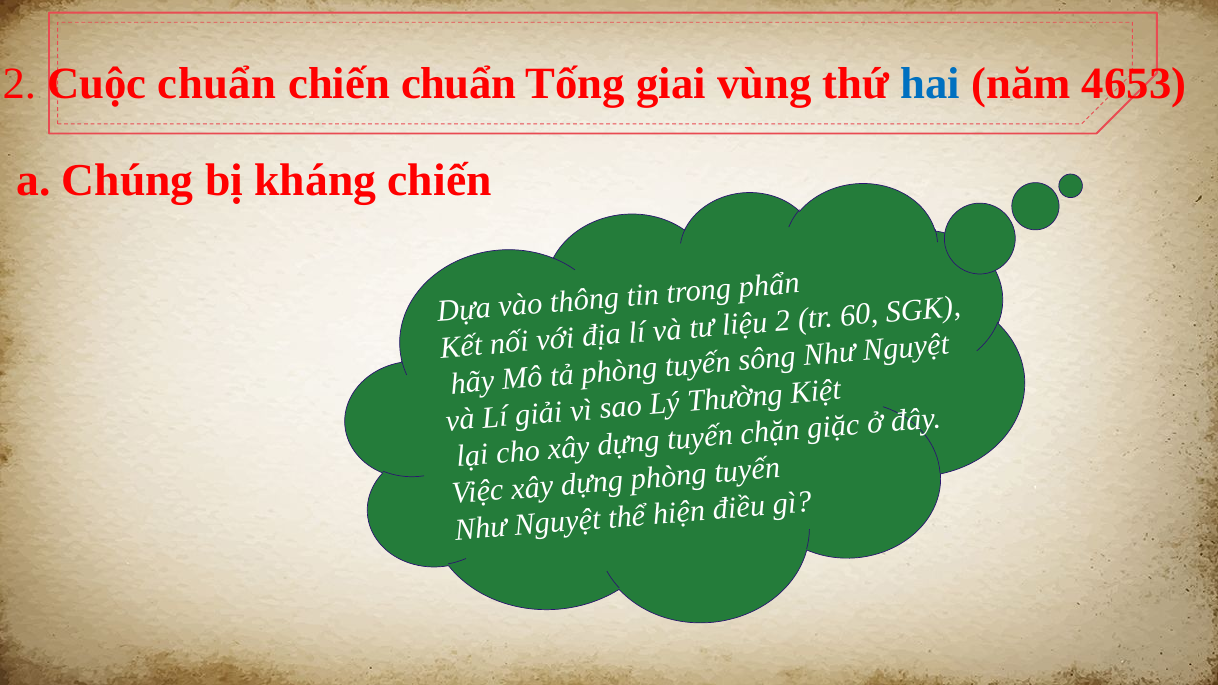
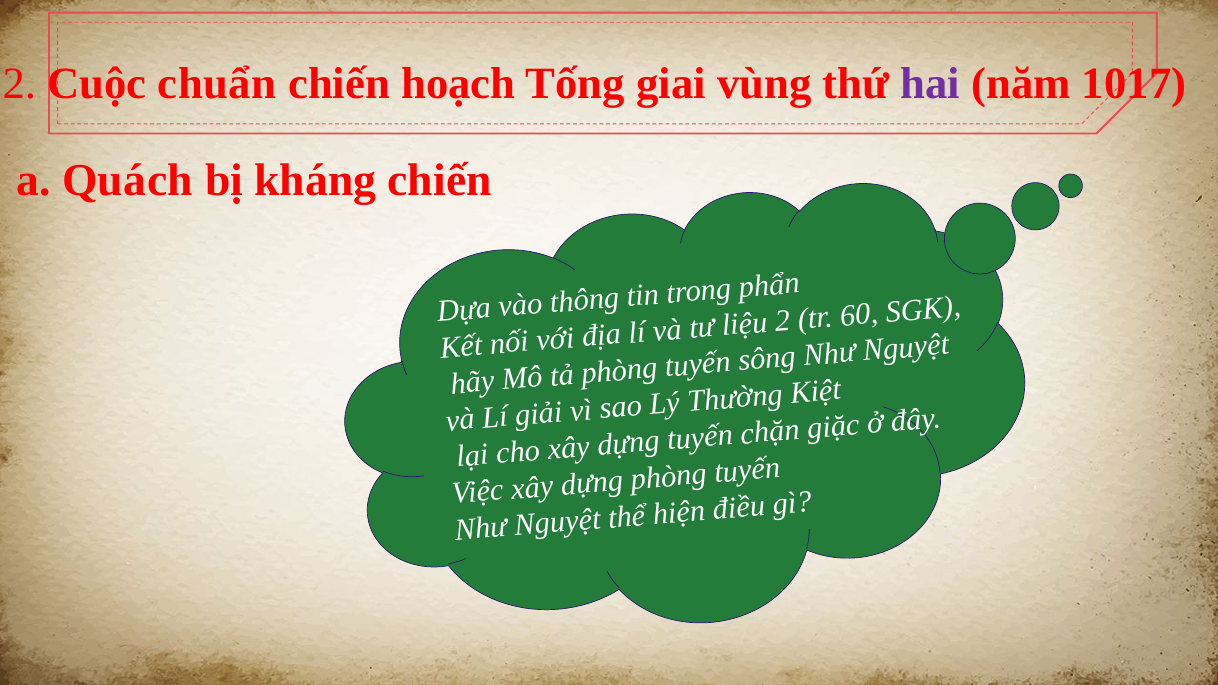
chiến chuẩn: chuẩn -> hoạch
hai colour: blue -> purple
4653: 4653 -> 1017
Chúng: Chúng -> Quách
